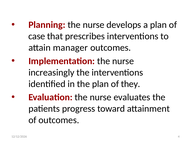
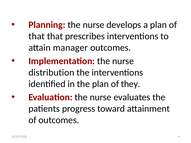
case at (37, 36): case -> that
increasingly: increasingly -> distribution
